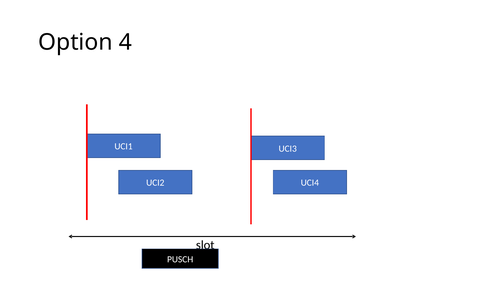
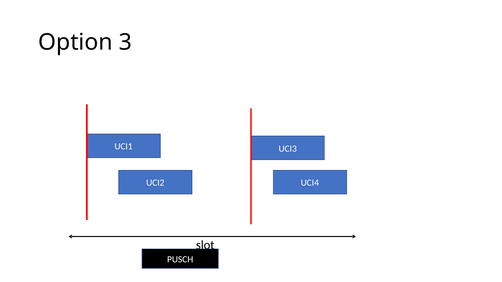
4: 4 -> 3
